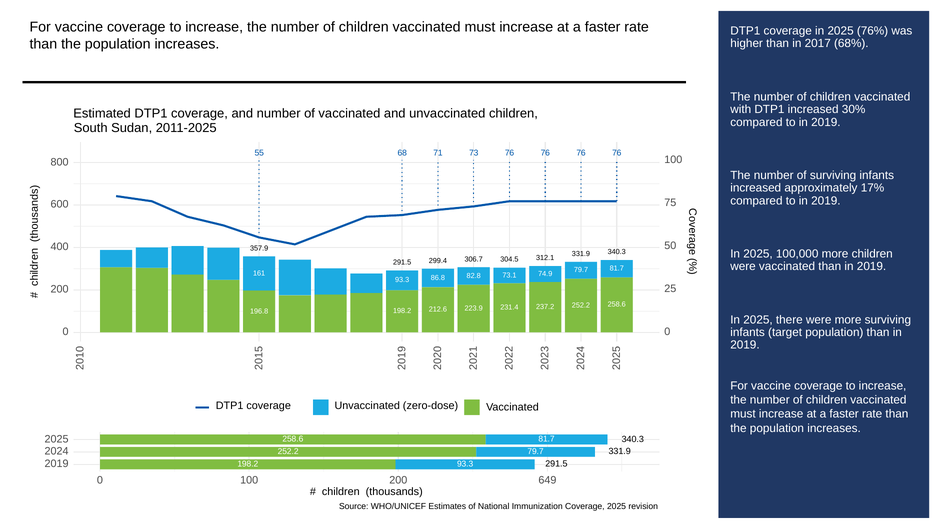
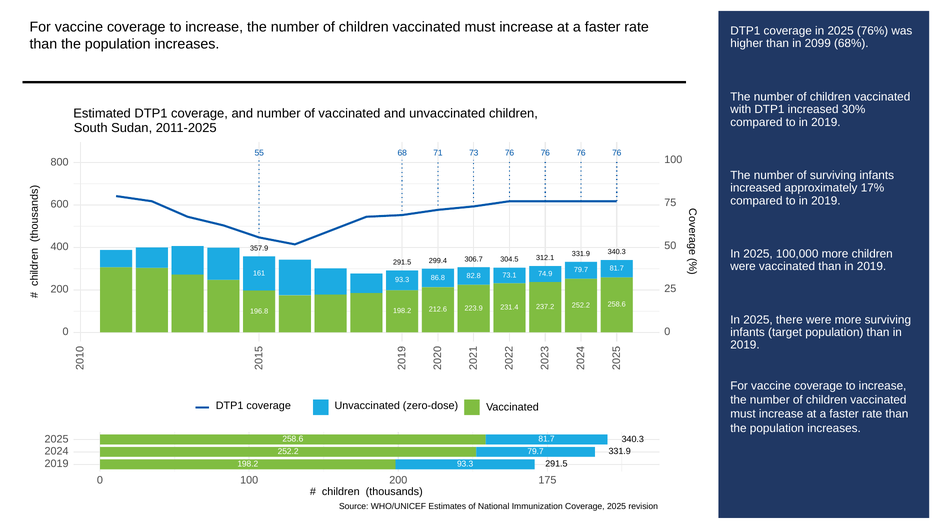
2017: 2017 -> 2099
649: 649 -> 175
